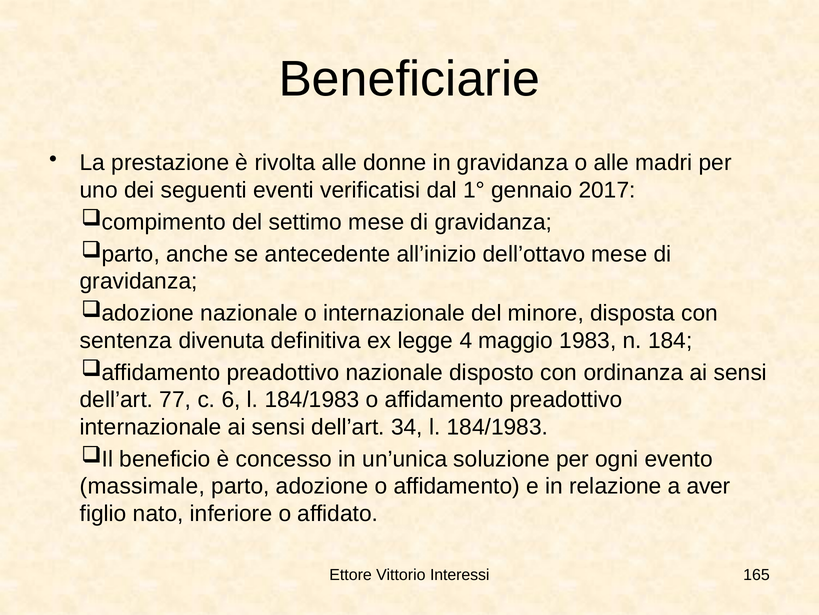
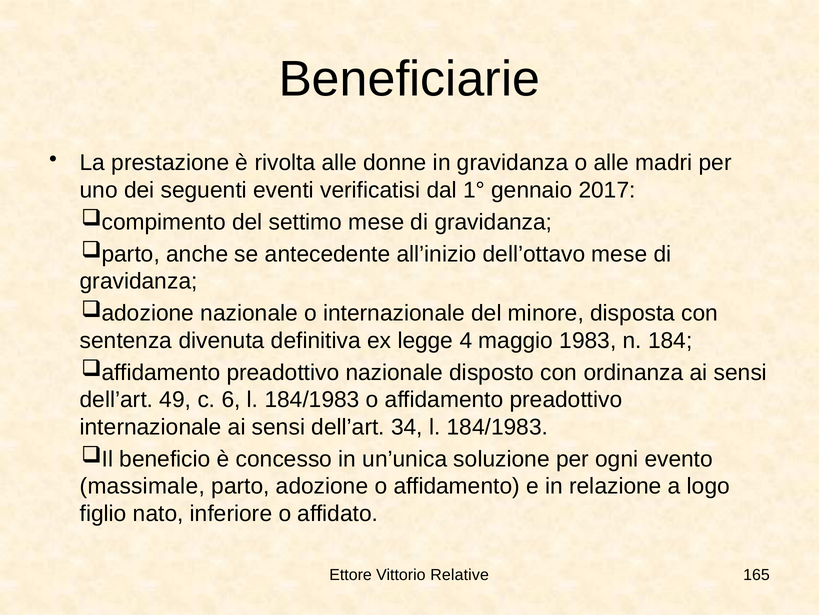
77: 77 -> 49
aver: aver -> logo
Interessi: Interessi -> Relative
